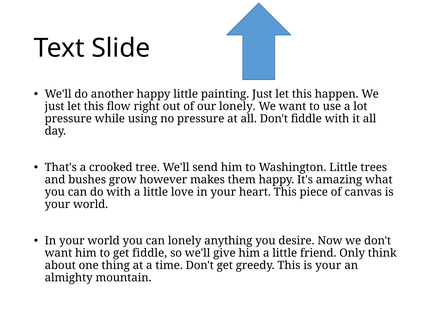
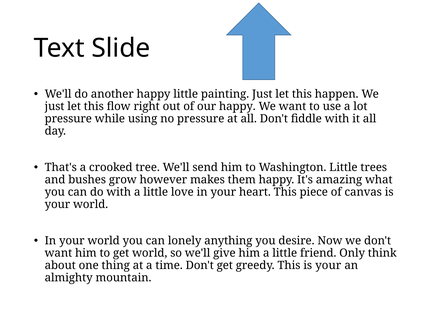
our lonely: lonely -> happy
get fiddle: fiddle -> world
